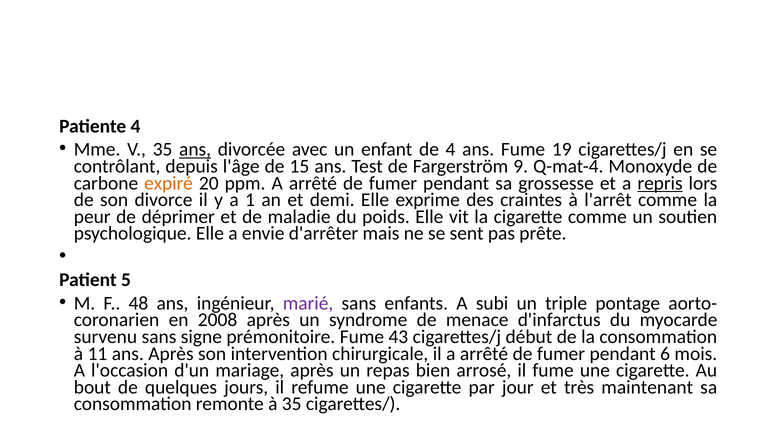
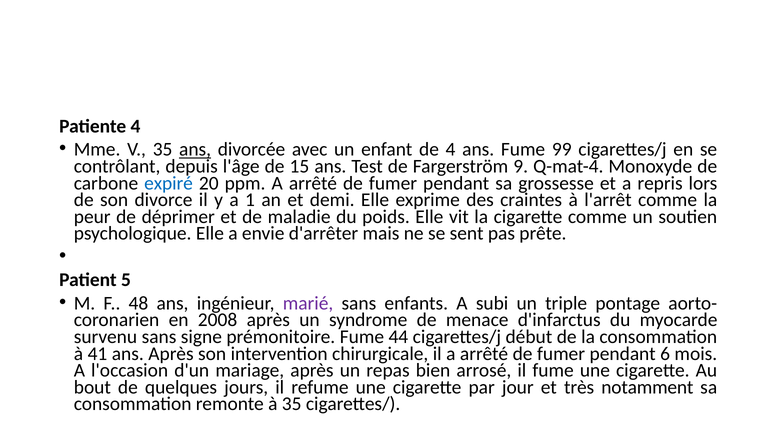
19: 19 -> 99
expiré colour: orange -> blue
repris underline: present -> none
43: 43 -> 44
11: 11 -> 41
maintenant: maintenant -> notamment
